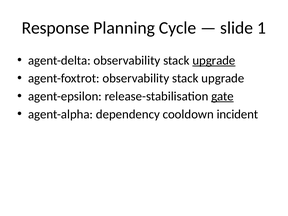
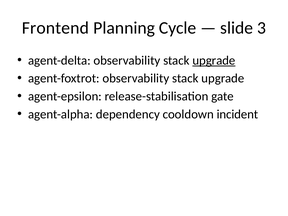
Response: Response -> Frontend
1: 1 -> 3
gate underline: present -> none
